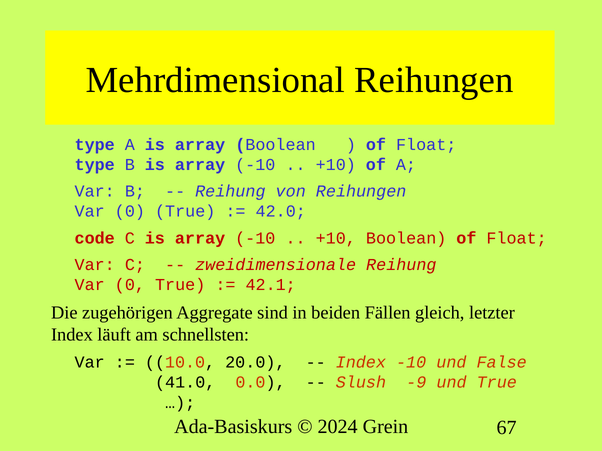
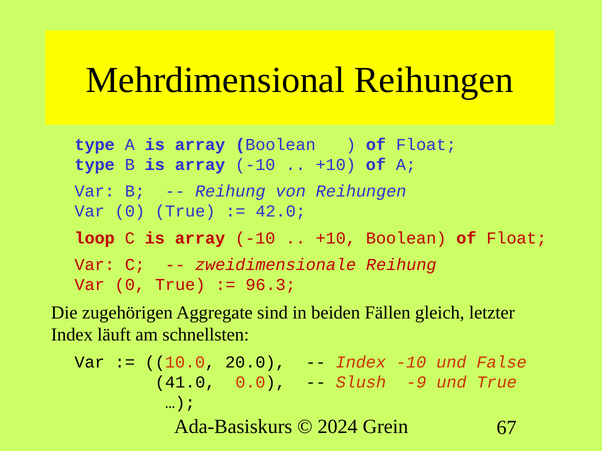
code: code -> loop
42.1: 42.1 -> 96.3
